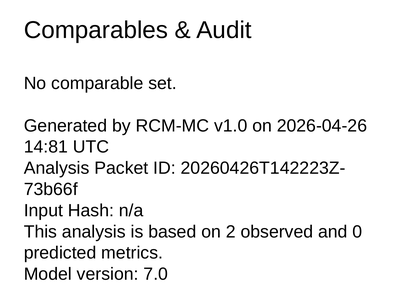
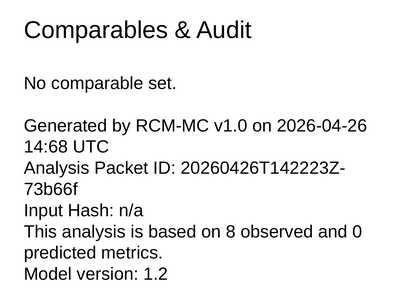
14:81: 14:81 -> 14:68
2: 2 -> 8
7.0: 7.0 -> 1.2
